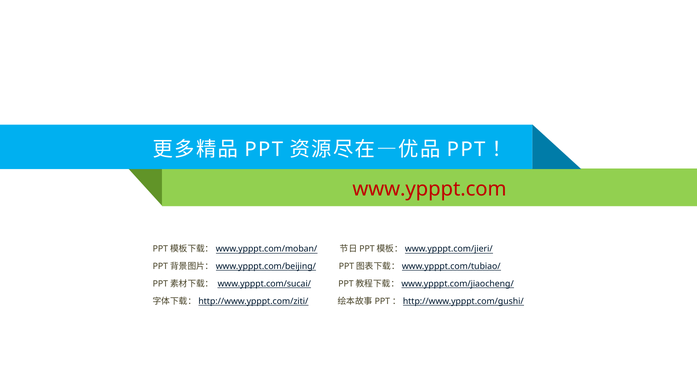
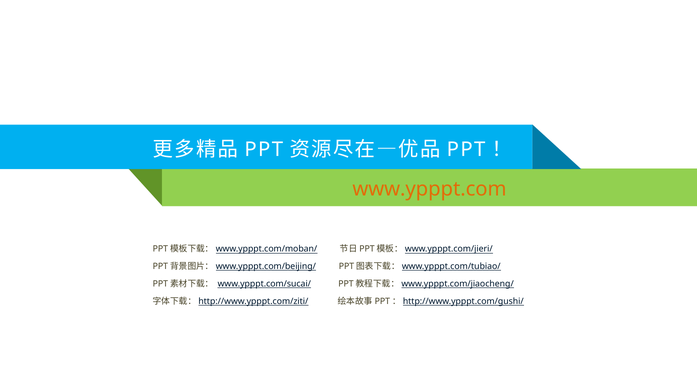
www.ypppt.com colour: red -> orange
